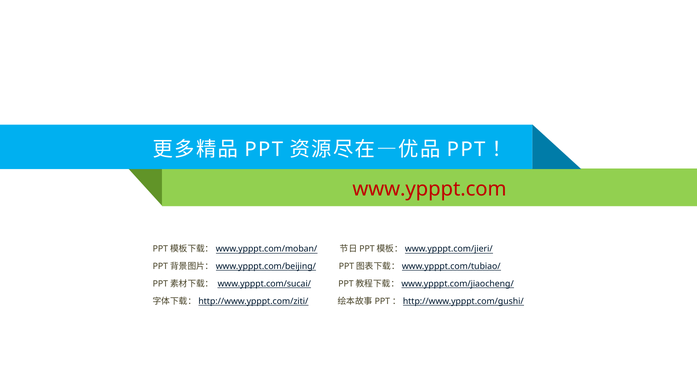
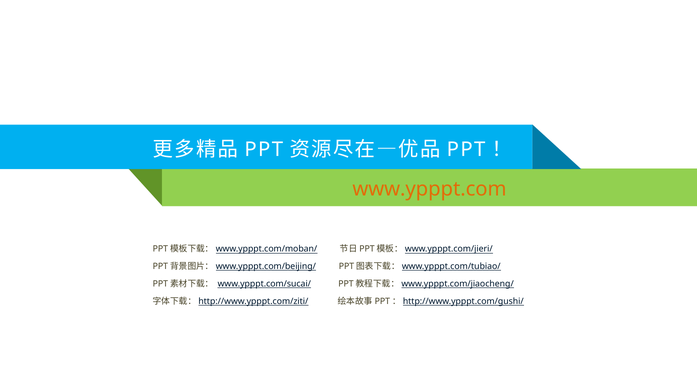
www.ypppt.com colour: red -> orange
